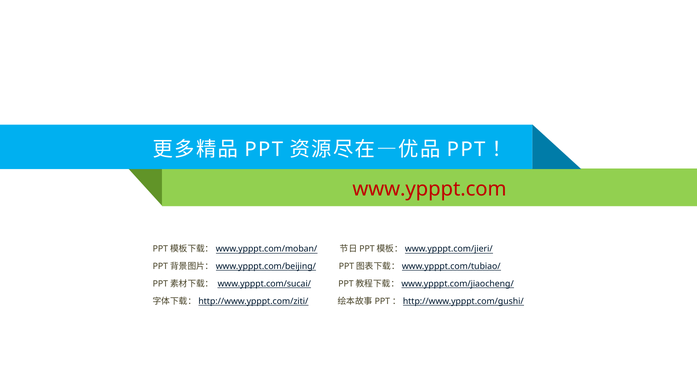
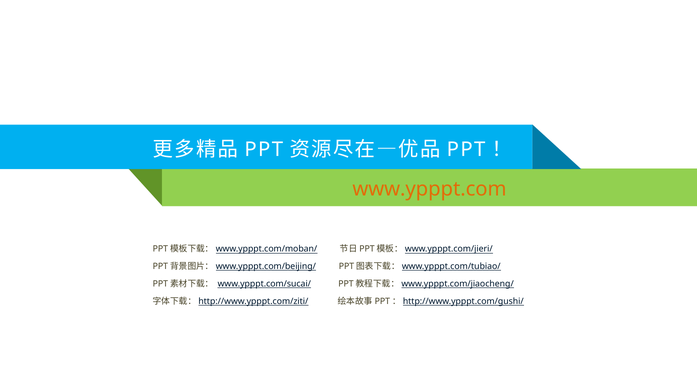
www.ypppt.com colour: red -> orange
